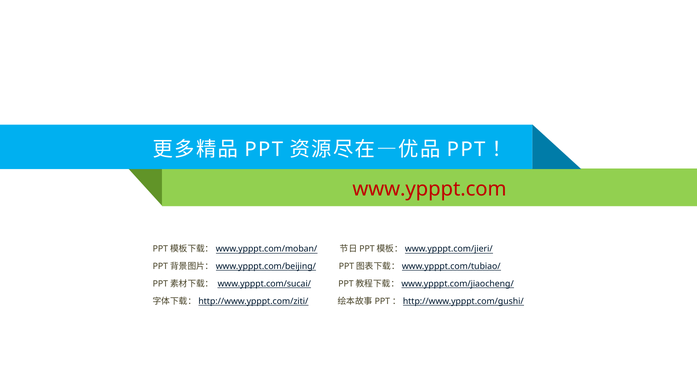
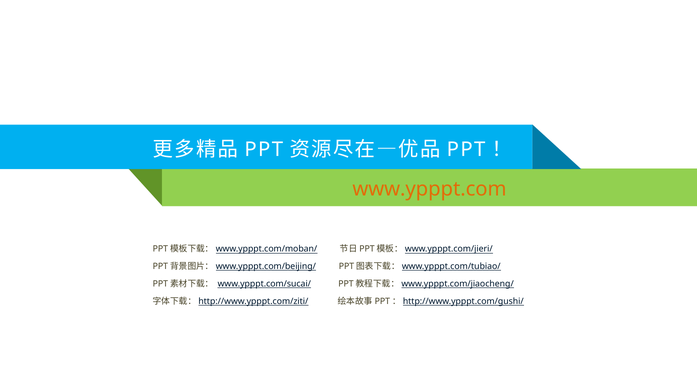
www.ypppt.com colour: red -> orange
